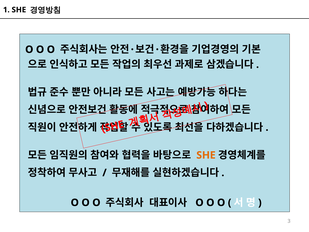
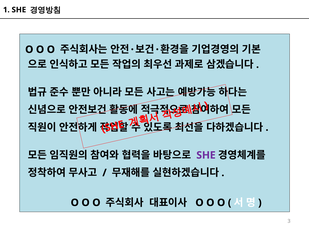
SHE at (206, 155) colour: orange -> purple
